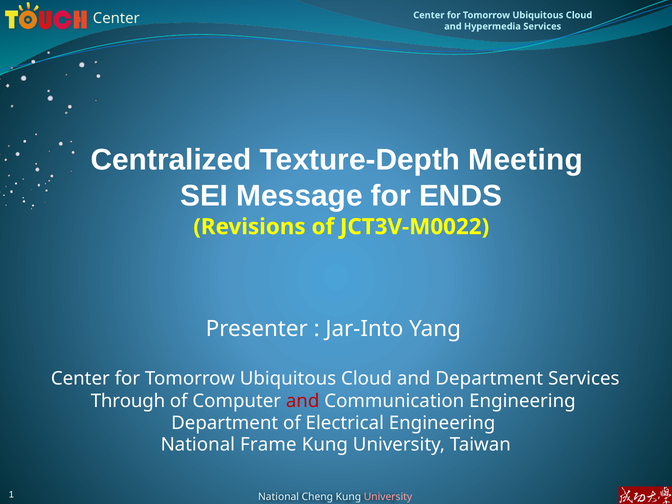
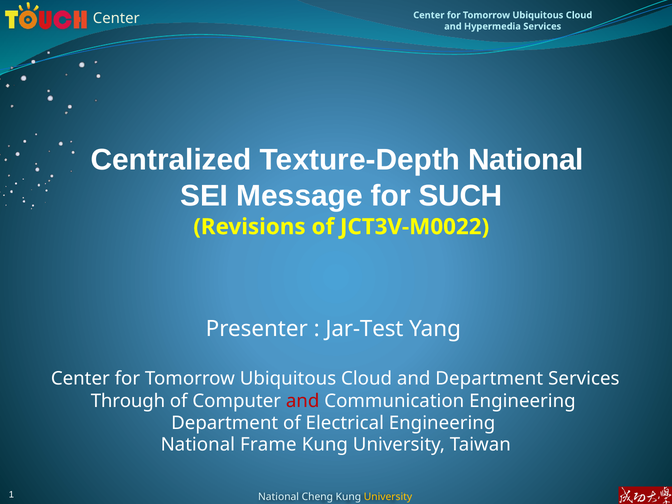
Texture-Depth Meeting: Meeting -> National
ENDS: ENDS -> SUCH
Jar-Into: Jar-Into -> Jar-Test
University at (388, 497) colour: pink -> yellow
